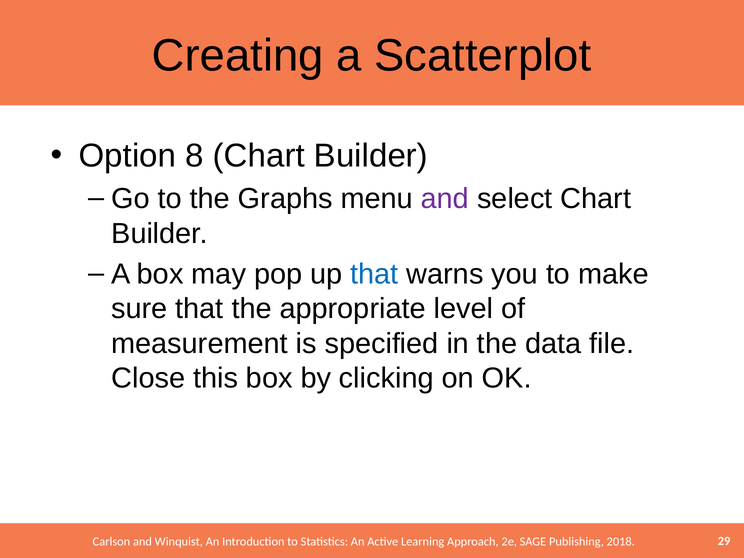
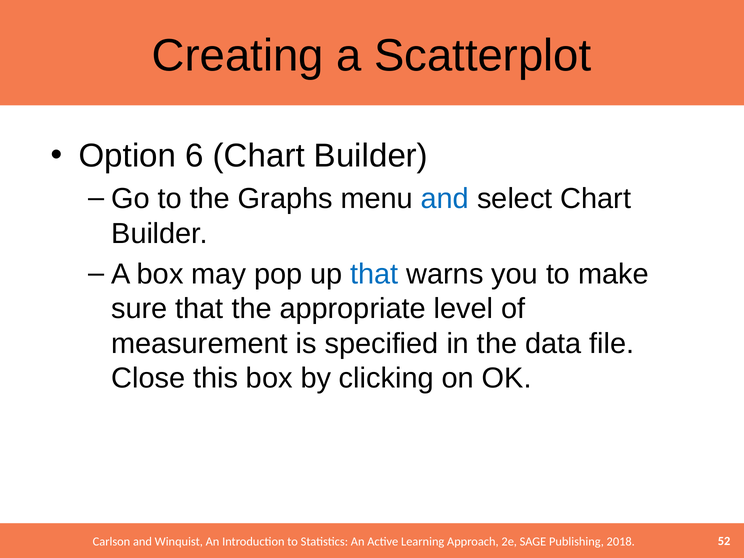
8: 8 -> 6
and at (445, 199) colour: purple -> blue
29: 29 -> 52
